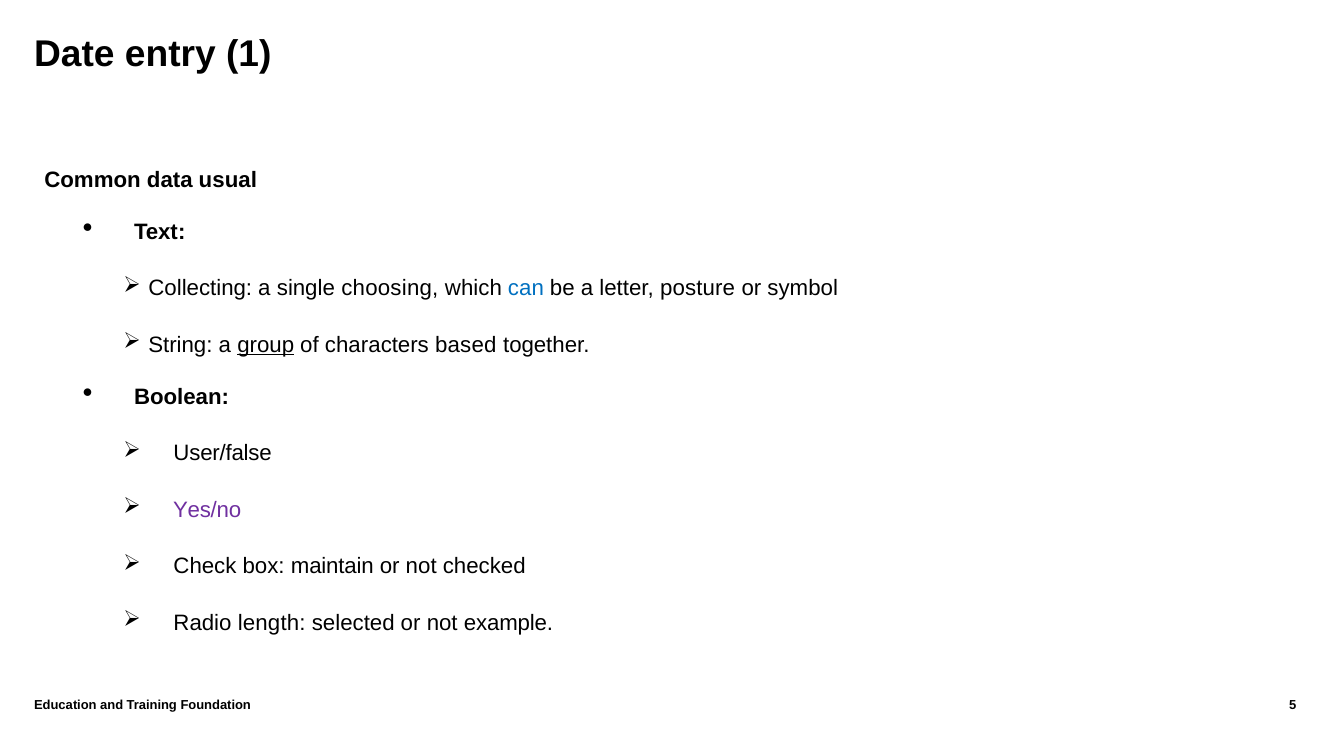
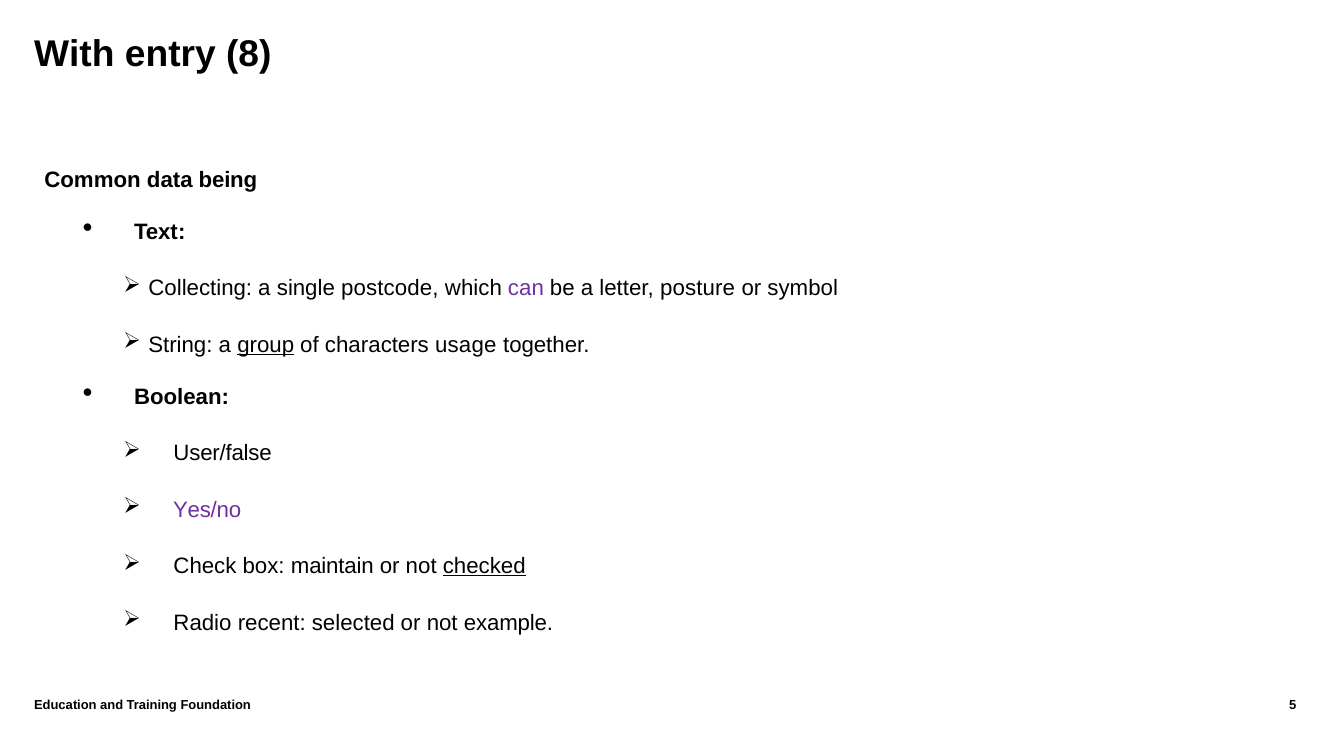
Date: Date -> With
1: 1 -> 8
usual: usual -> being
choosing: choosing -> postcode
can colour: blue -> purple
based: based -> usage
checked underline: none -> present
length: length -> recent
